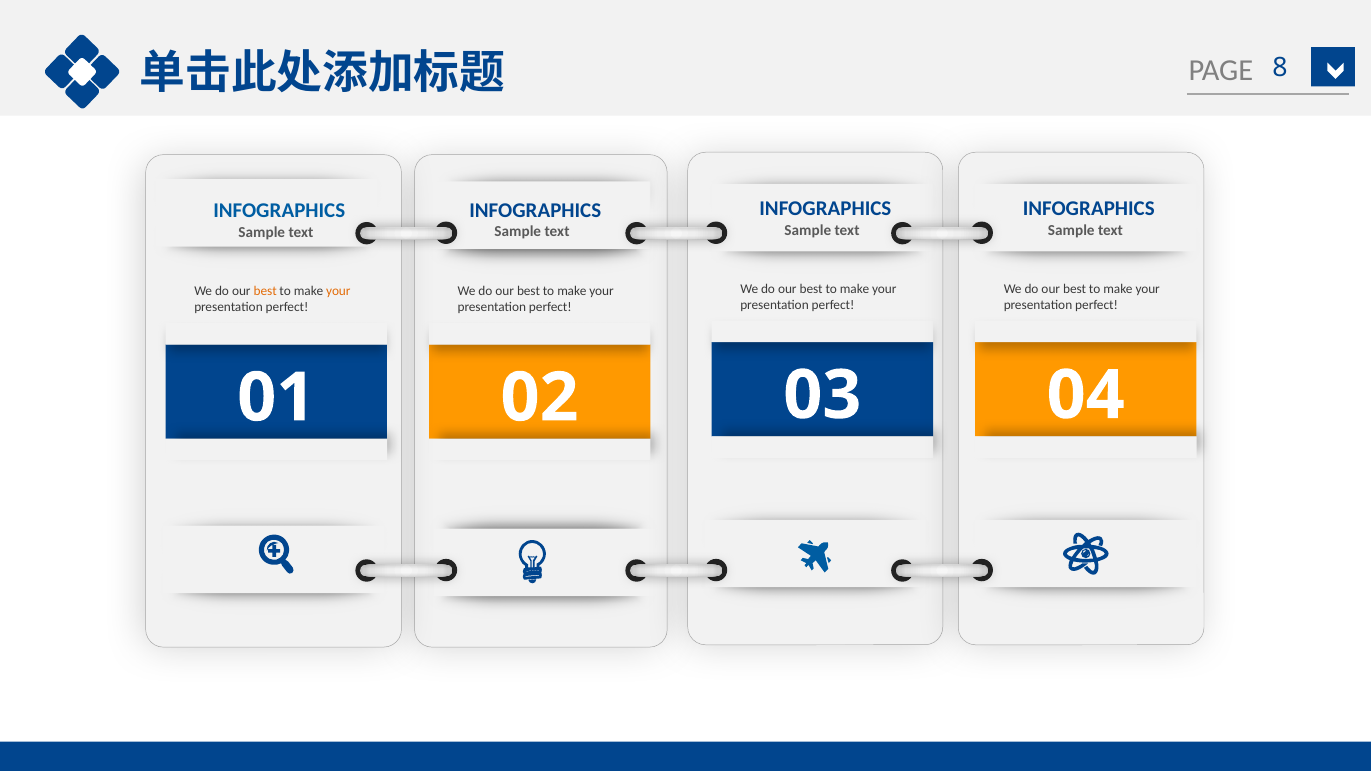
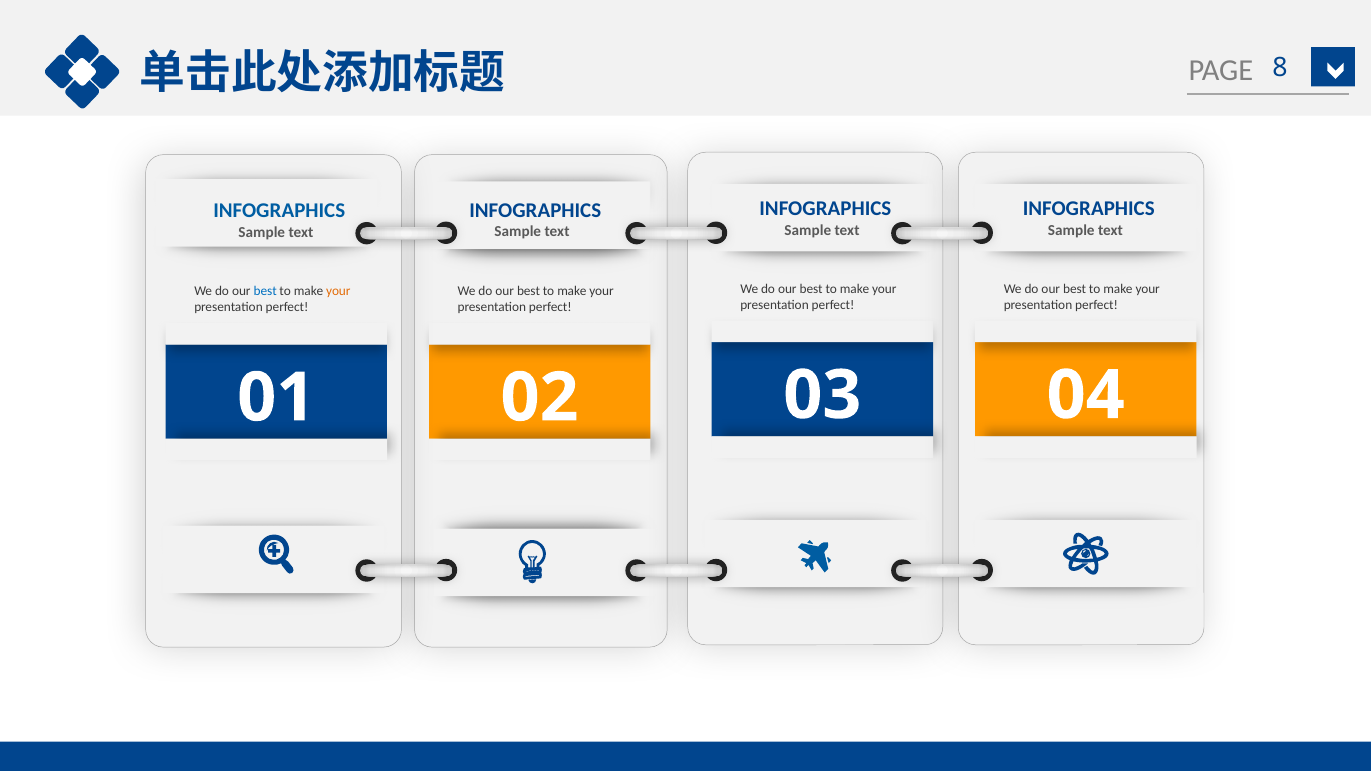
best at (265, 291) colour: orange -> blue
